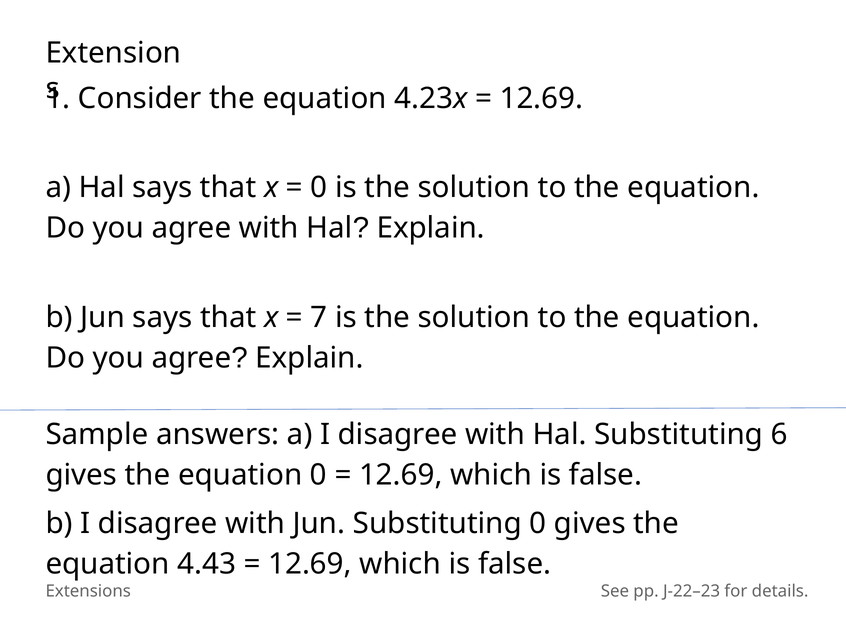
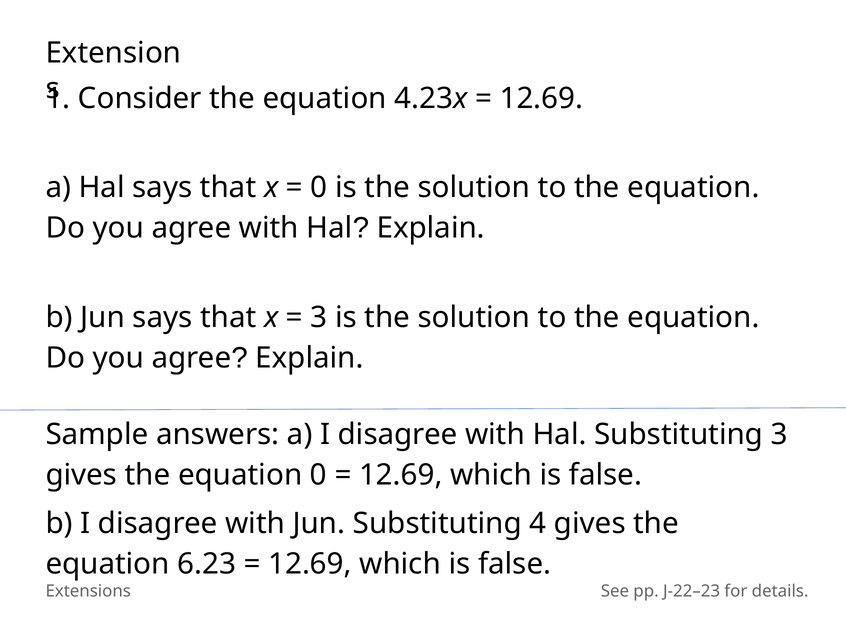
7 at (319, 318): 7 -> 3
Substituting 6: 6 -> 3
Substituting 0: 0 -> 4
4.43: 4.43 -> 6.23
